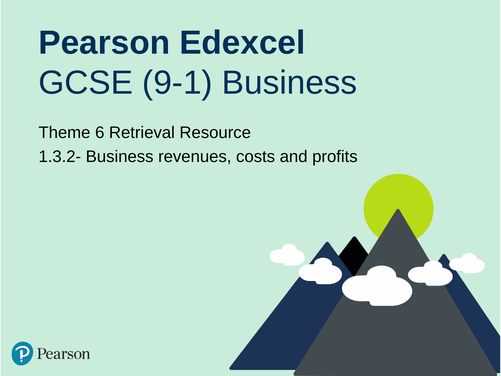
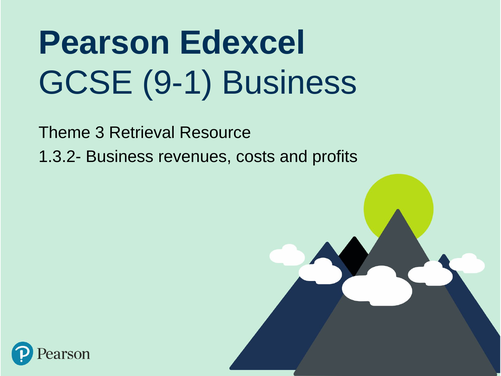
6: 6 -> 3
